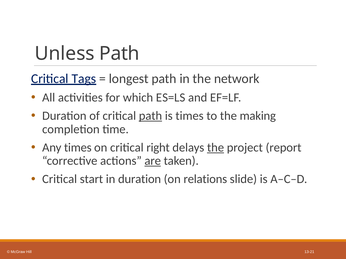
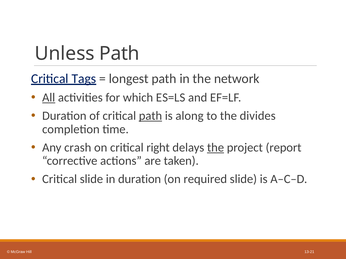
All underline: none -> present
is times: times -> along
making: making -> divides
Any times: times -> crash
are underline: present -> none
Critical start: start -> slide
relations: relations -> required
